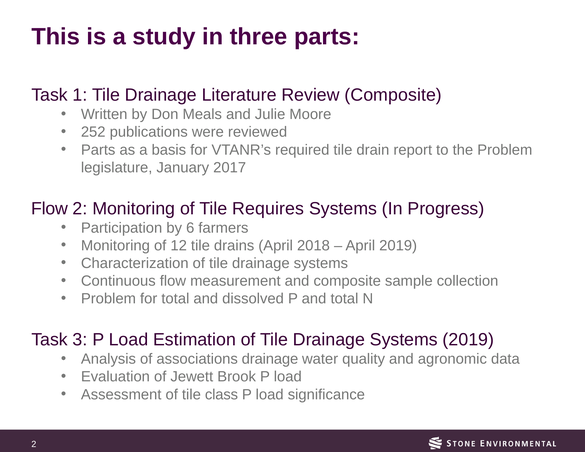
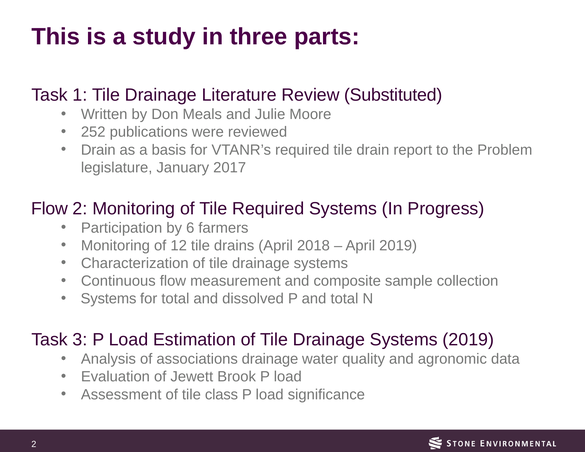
Review Composite: Composite -> Substituted
Parts at (98, 150): Parts -> Drain
Tile Requires: Requires -> Required
Problem at (108, 299): Problem -> Systems
